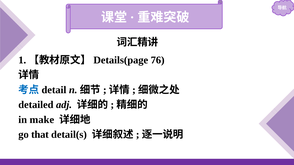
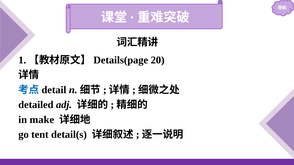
76: 76 -> 20
that: that -> tent
